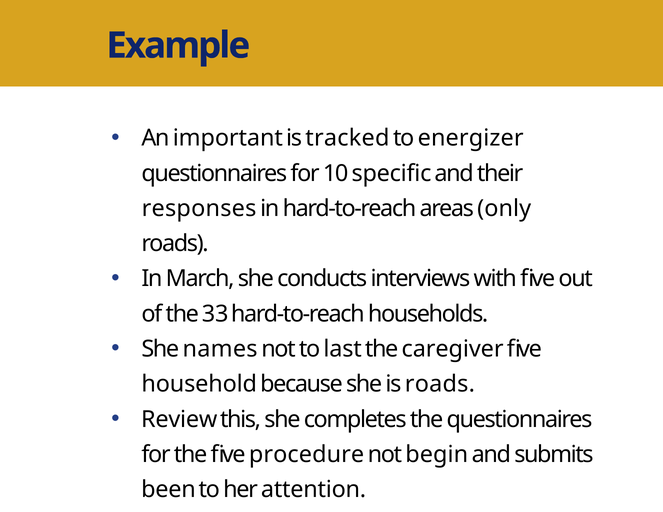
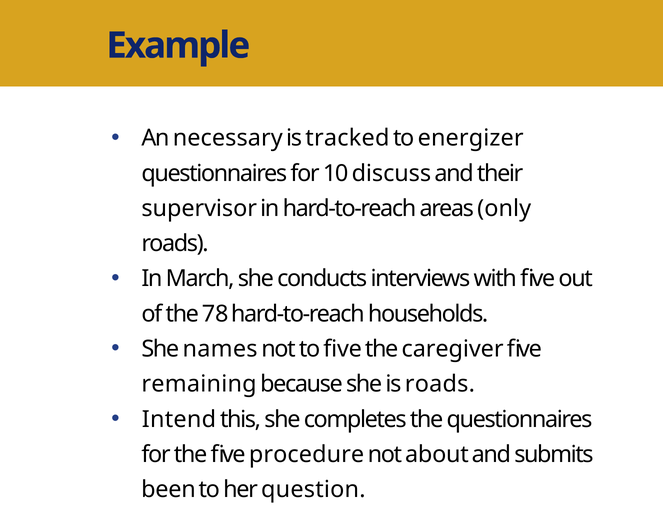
important: important -> necessary
specific: specific -> discuss
responses: responses -> supervisor
33: 33 -> 78
to last: last -> five
household: household -> remaining
Review: Review -> Intend
begin: begin -> about
attention: attention -> question
